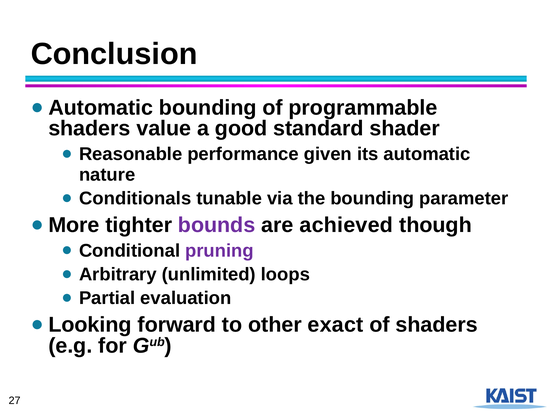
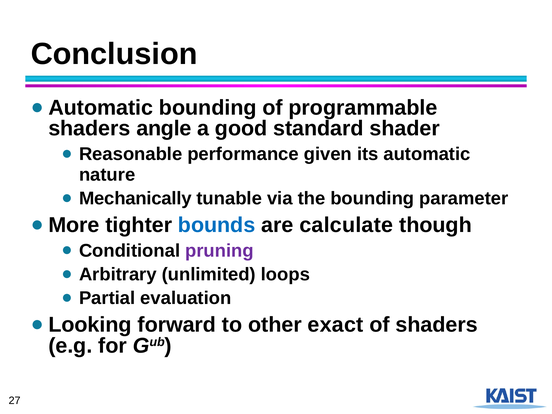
value: value -> angle
Conditionals: Conditionals -> Mechanically
bounds colour: purple -> blue
achieved: achieved -> calculate
